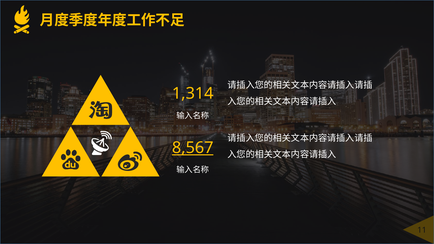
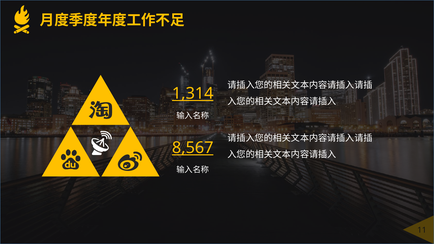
1,314 underline: none -> present
